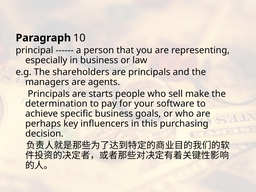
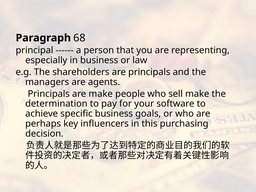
10: 10 -> 68
are starts: starts -> make
